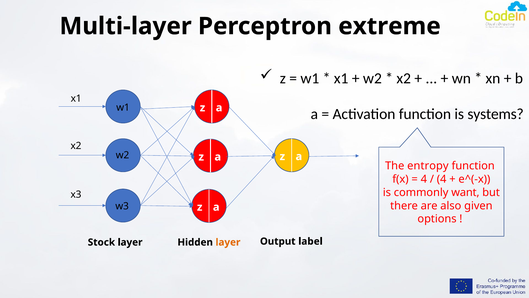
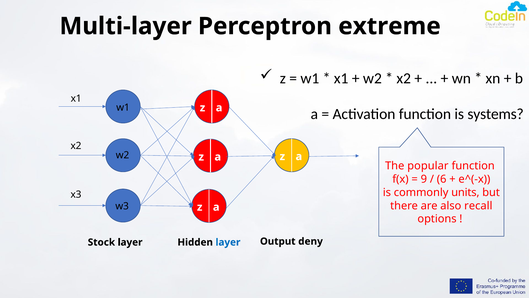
entropy: entropy -> popular
4 at (424, 179): 4 -> 9
4 at (442, 179): 4 -> 6
want: want -> units
given: given -> recall
layer at (228, 242) colour: orange -> blue
label: label -> deny
